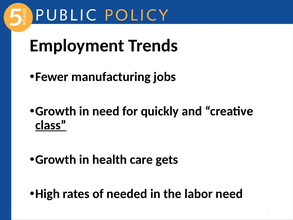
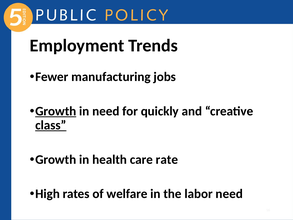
Growth at (56, 111) underline: none -> present
gets: gets -> rate
needed: needed -> welfare
